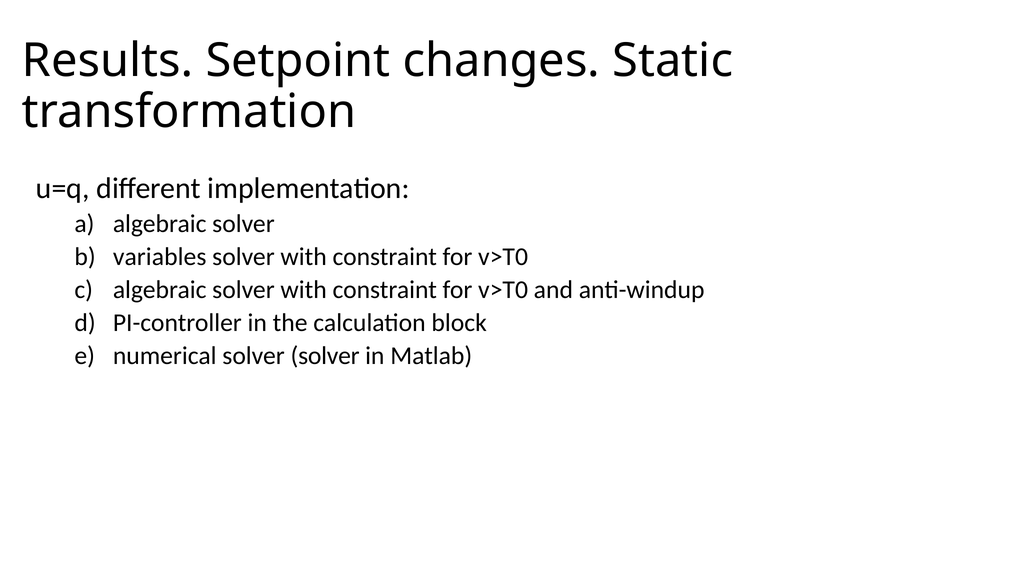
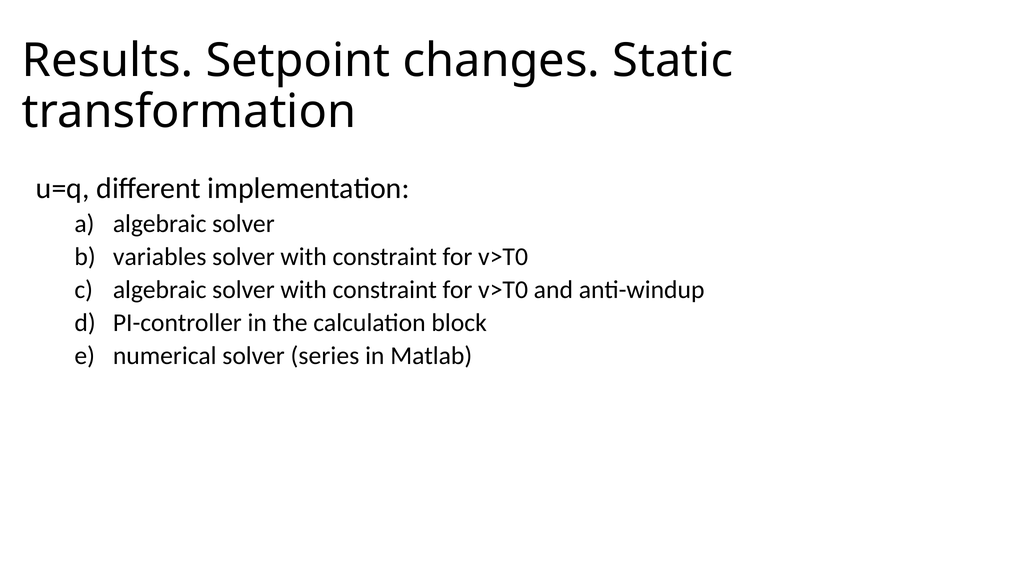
solver solver: solver -> series
